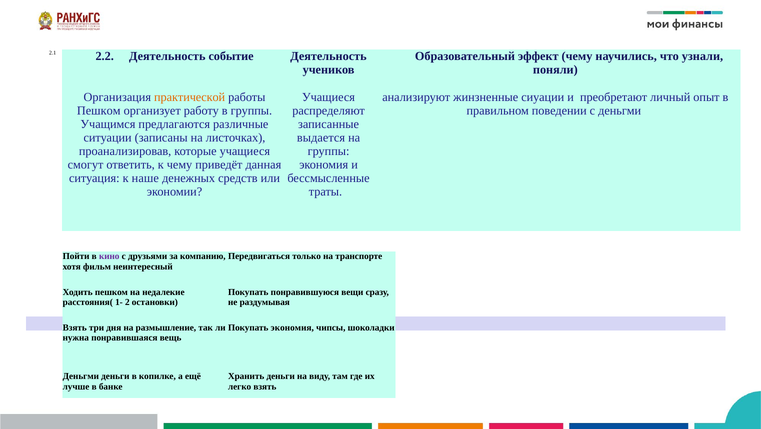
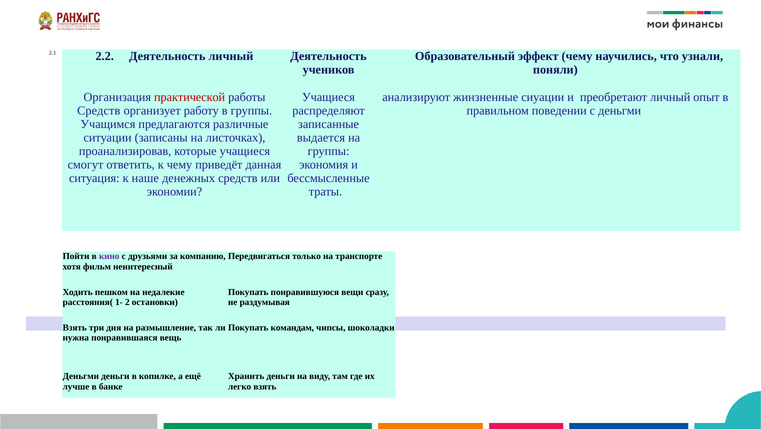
Деятельность событие: событие -> личный
практической colour: orange -> red
Пешком at (99, 110): Пешком -> Средств
Покупать экономия: экономия -> командам
